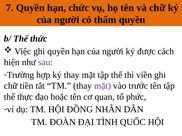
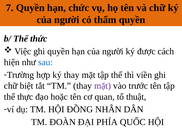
sau colour: purple -> blue
tiền: tiền -> biệt
phức: phức -> thuật
TÌNH: TÌNH -> PHÍA
